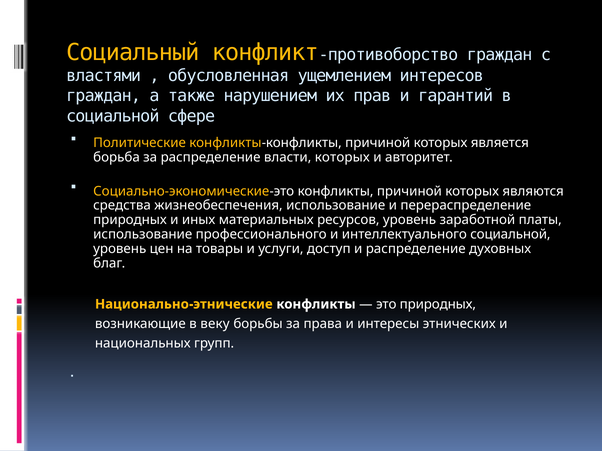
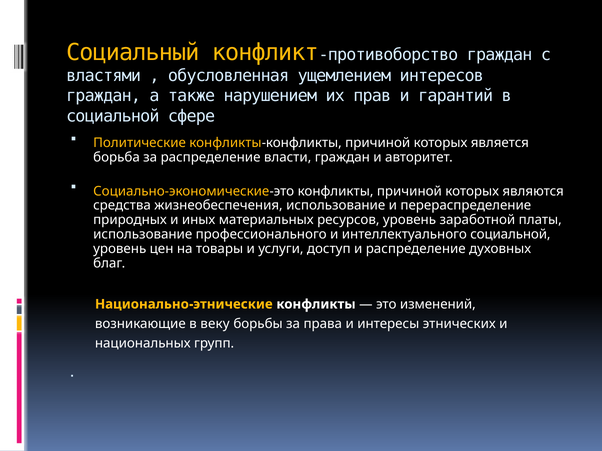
власти которых: которых -> граждан
это природных: природных -> изменений
